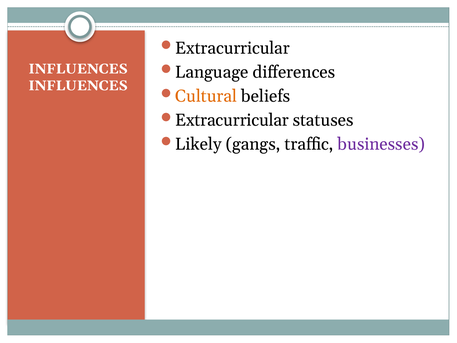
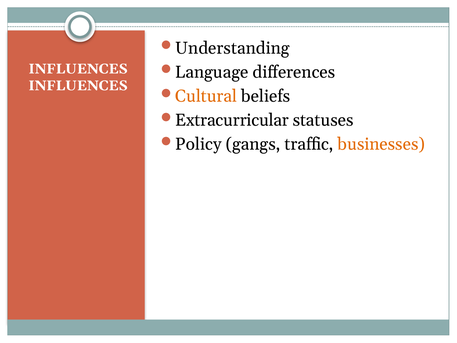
Extracurricular at (233, 48): Extracurricular -> Understanding
Likely: Likely -> Policy
businesses colour: purple -> orange
